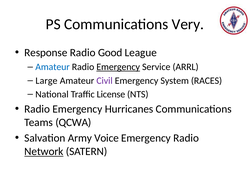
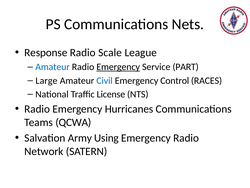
Very: Very -> Nets
Good: Good -> Scale
ARRL: ARRL -> PART
Civil colour: purple -> blue
System: System -> Control
Voice: Voice -> Using
Network underline: present -> none
